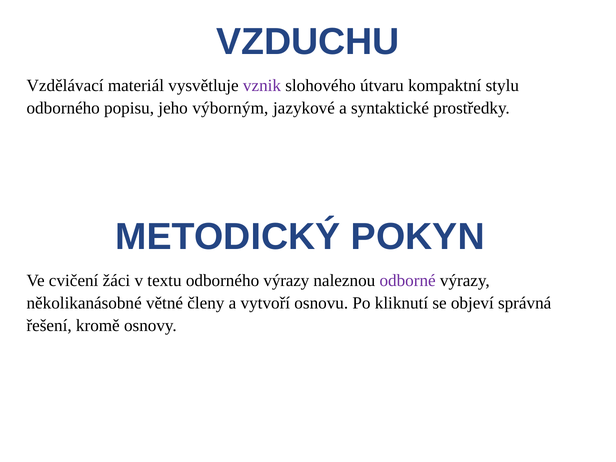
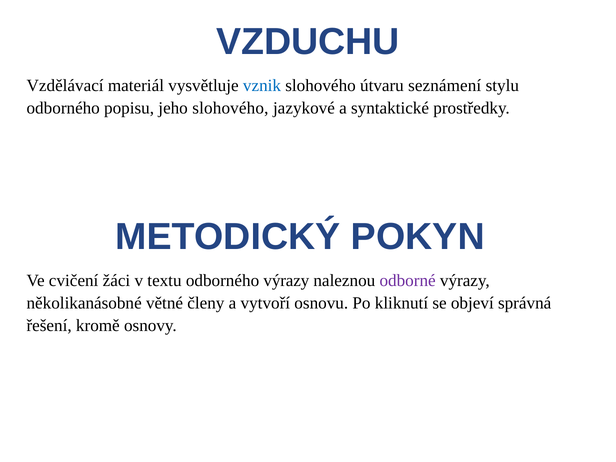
vznik colour: purple -> blue
kompaktní: kompaktní -> seznámení
jeho výborným: výborným -> slohového
